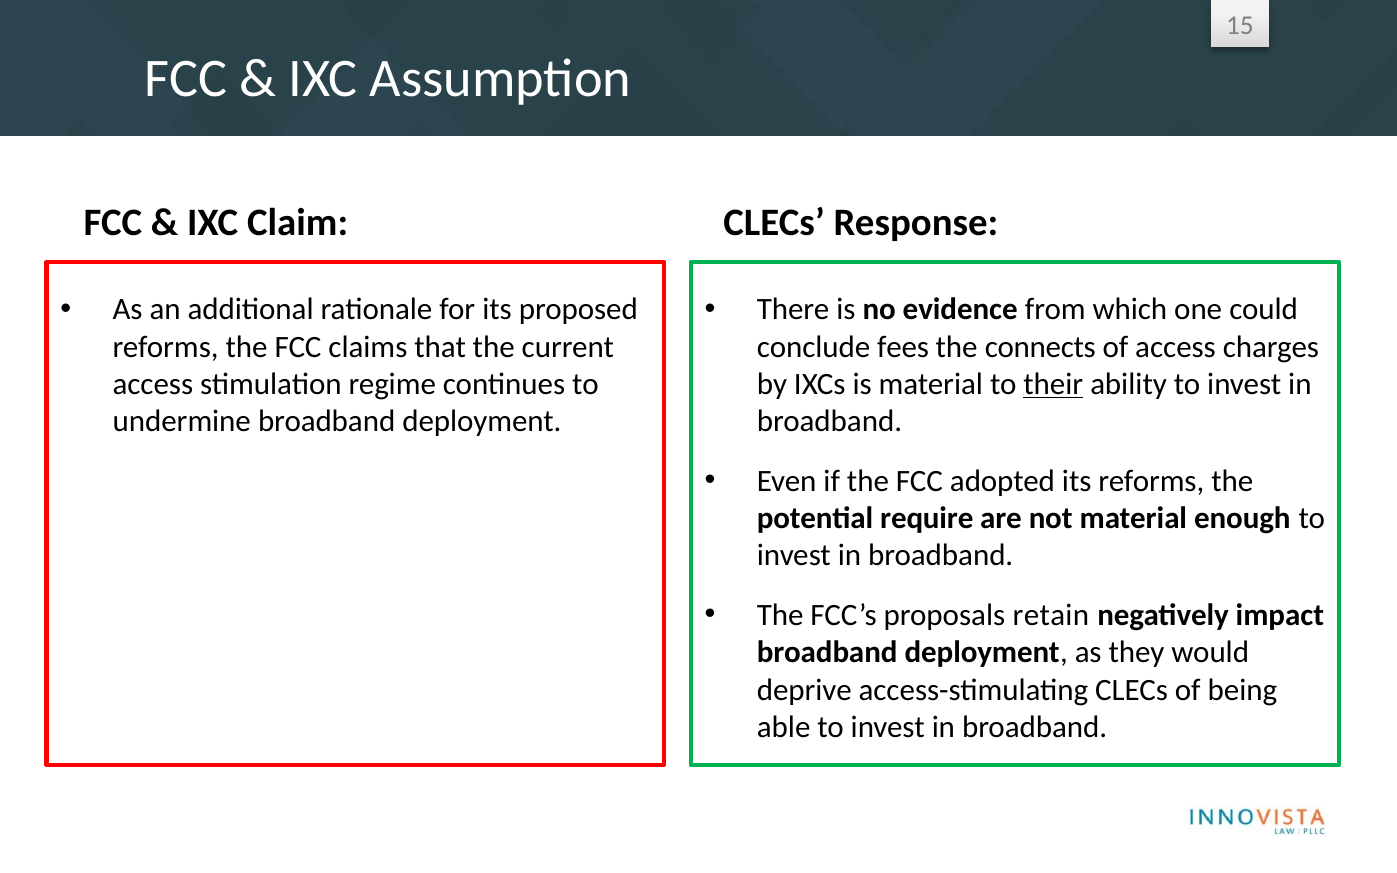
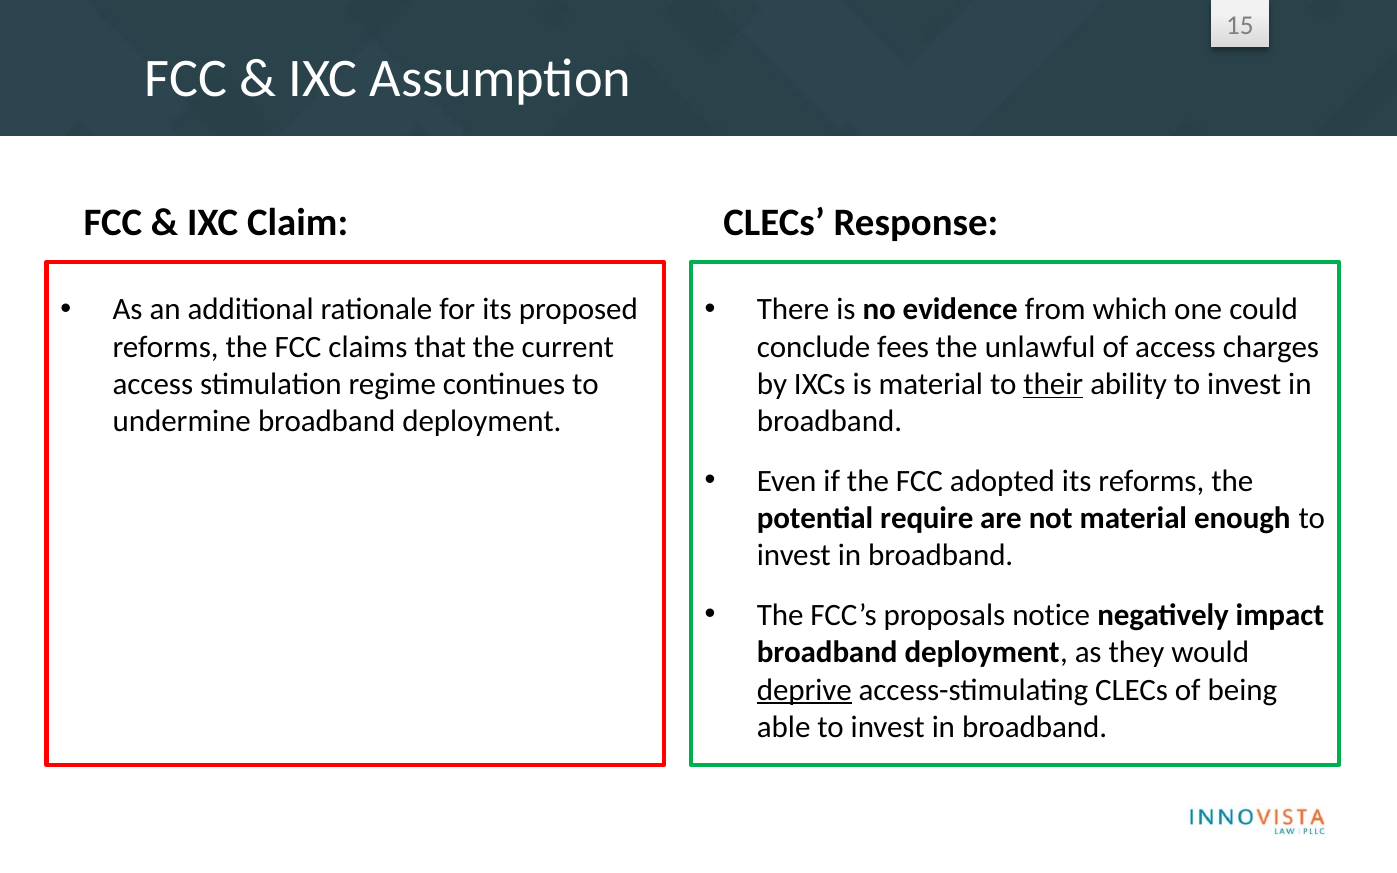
connects: connects -> unlawful
retain: retain -> notice
deprive underline: none -> present
